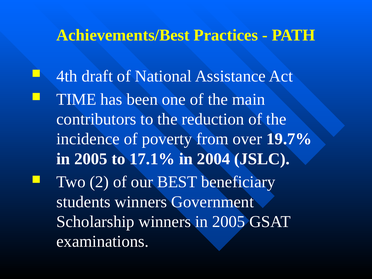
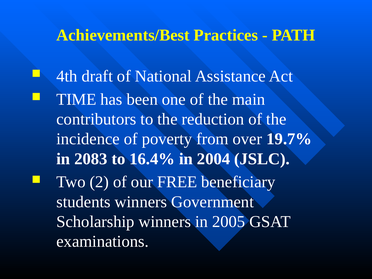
2005 at (91, 159): 2005 -> 2083
17.1%: 17.1% -> 16.4%
BEST: BEST -> FREE
